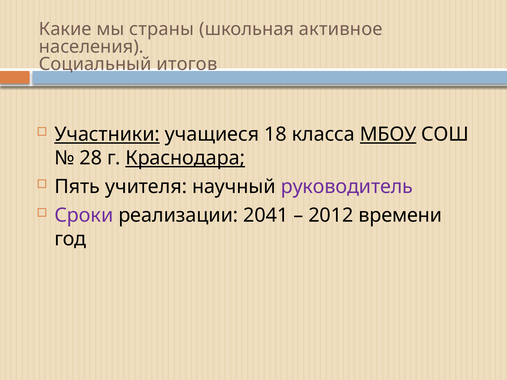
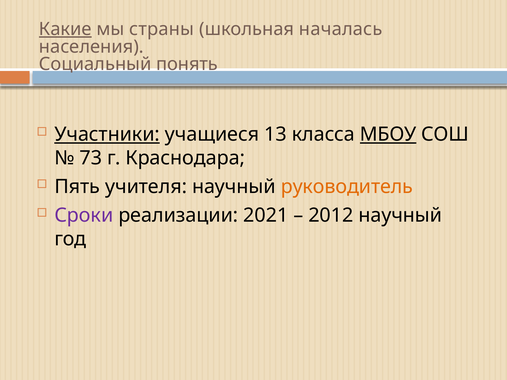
Какие underline: none -> present
активное: активное -> началась
итогов: итогов -> понять
18: 18 -> 13
28: 28 -> 73
Краснодара underline: present -> none
руководитель colour: purple -> orange
2041: 2041 -> 2021
2012 времени: времени -> научный
